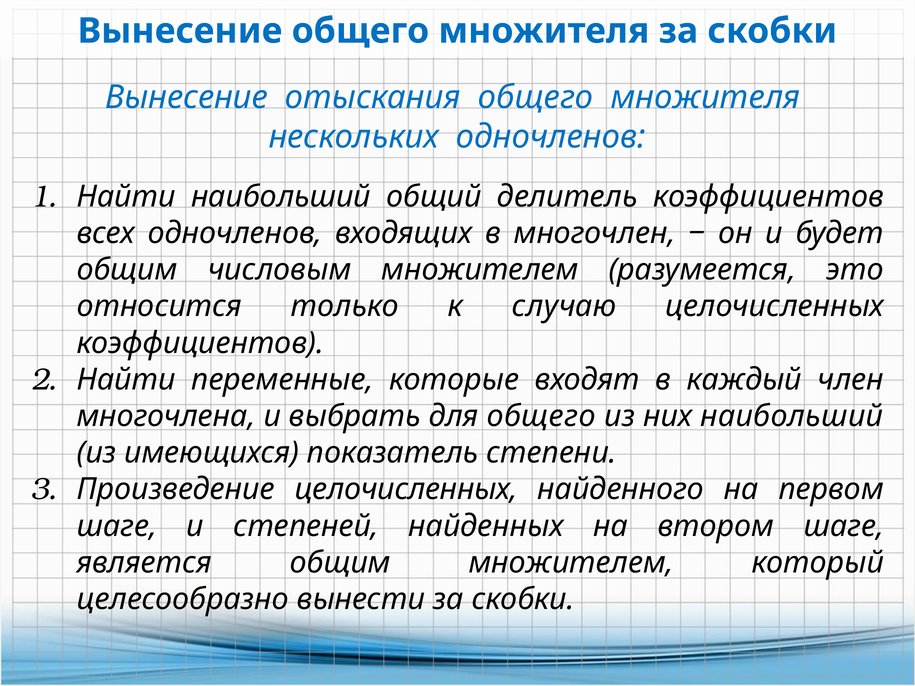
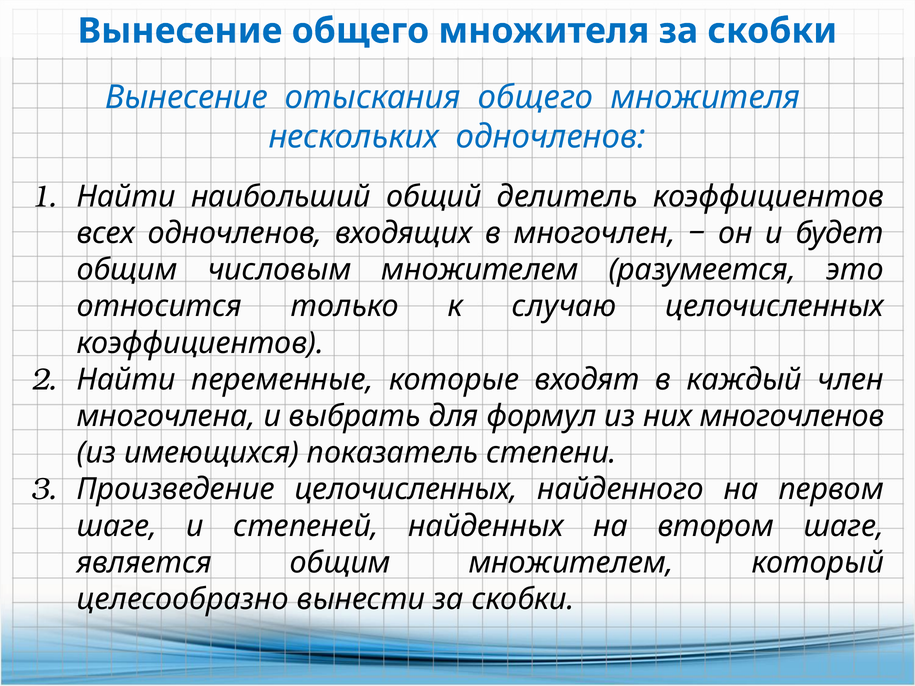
для общего: общего -> формул
них наибольший: наибольший -> многочленов
